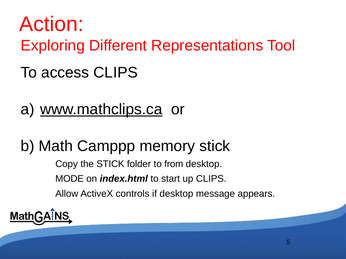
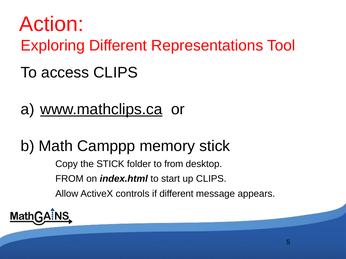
MODE at (70, 179): MODE -> FROM
if desktop: desktop -> different
